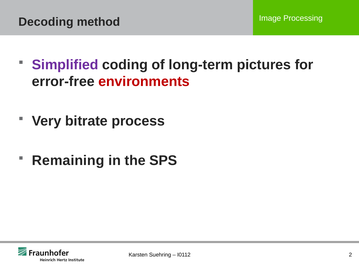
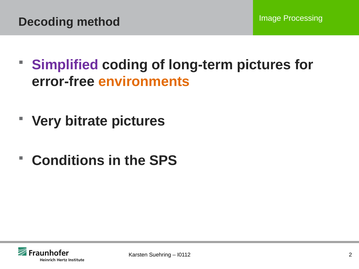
environments colour: red -> orange
bitrate process: process -> pictures
Remaining: Remaining -> Conditions
